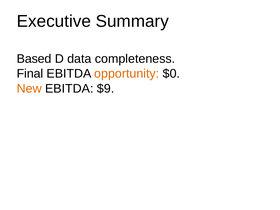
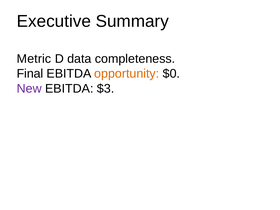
Based: Based -> Metric
New colour: orange -> purple
$9: $9 -> $3
